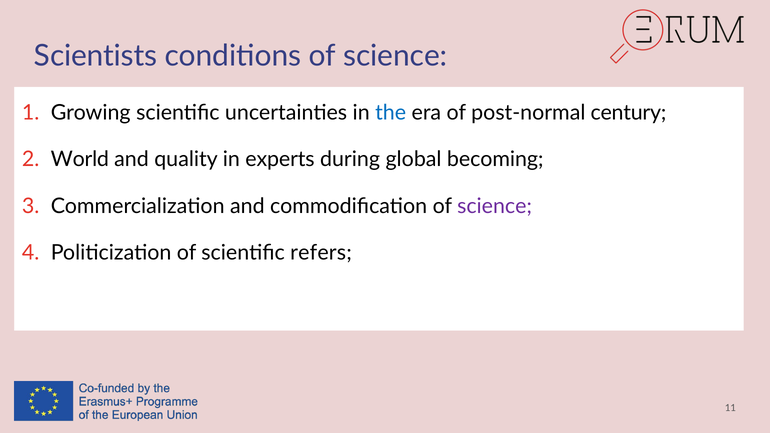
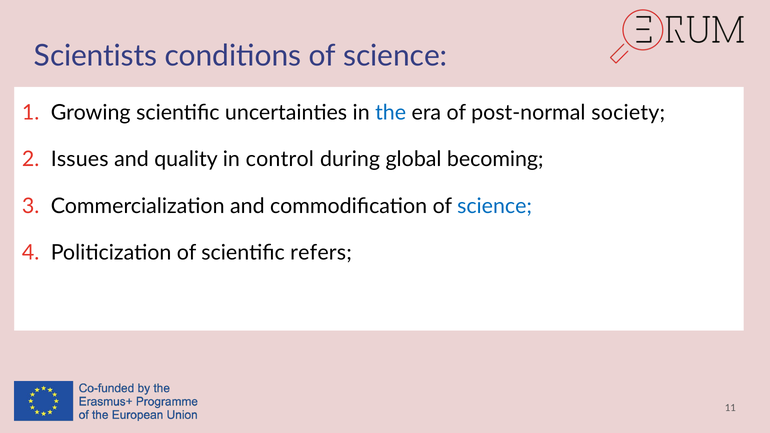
century: century -> society
World: World -> Issues
experts: experts -> control
science at (495, 206) colour: purple -> blue
